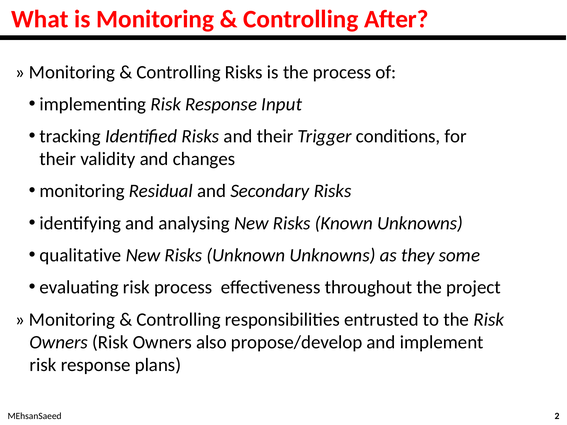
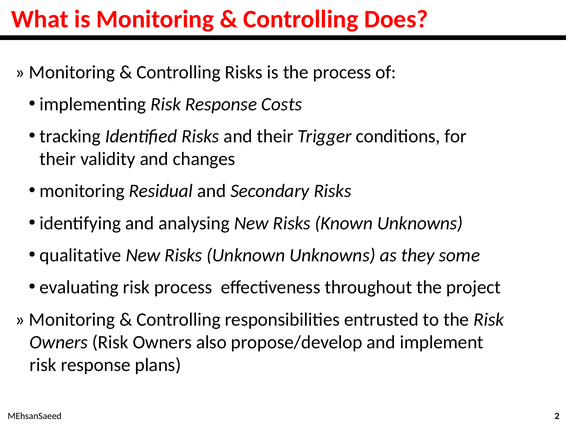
After: After -> Does
Input: Input -> Costs
